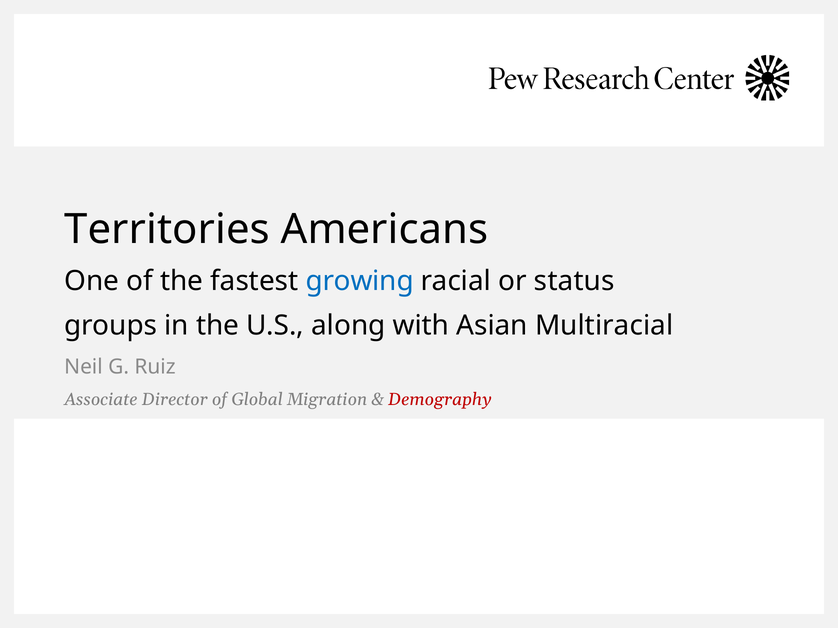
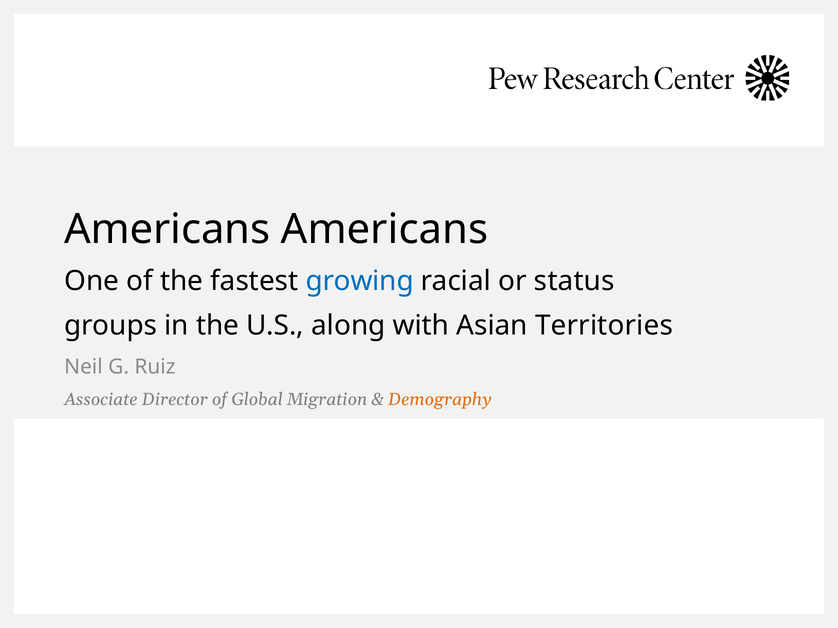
Territories at (167, 230): Territories -> Americans
Multiracial: Multiracial -> Territories
Demography colour: red -> orange
